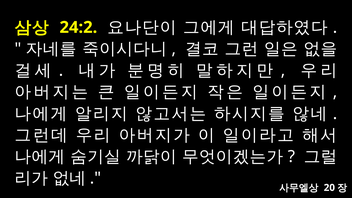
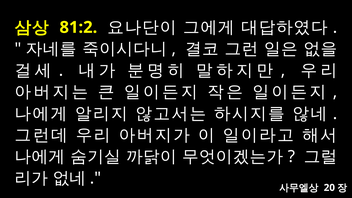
24:2: 24:2 -> 81:2
